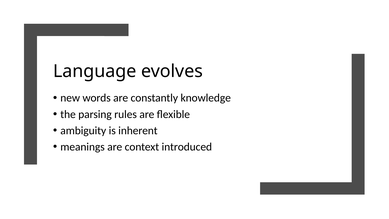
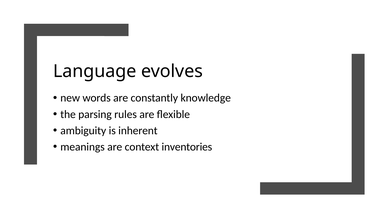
introduced: introduced -> inventories
